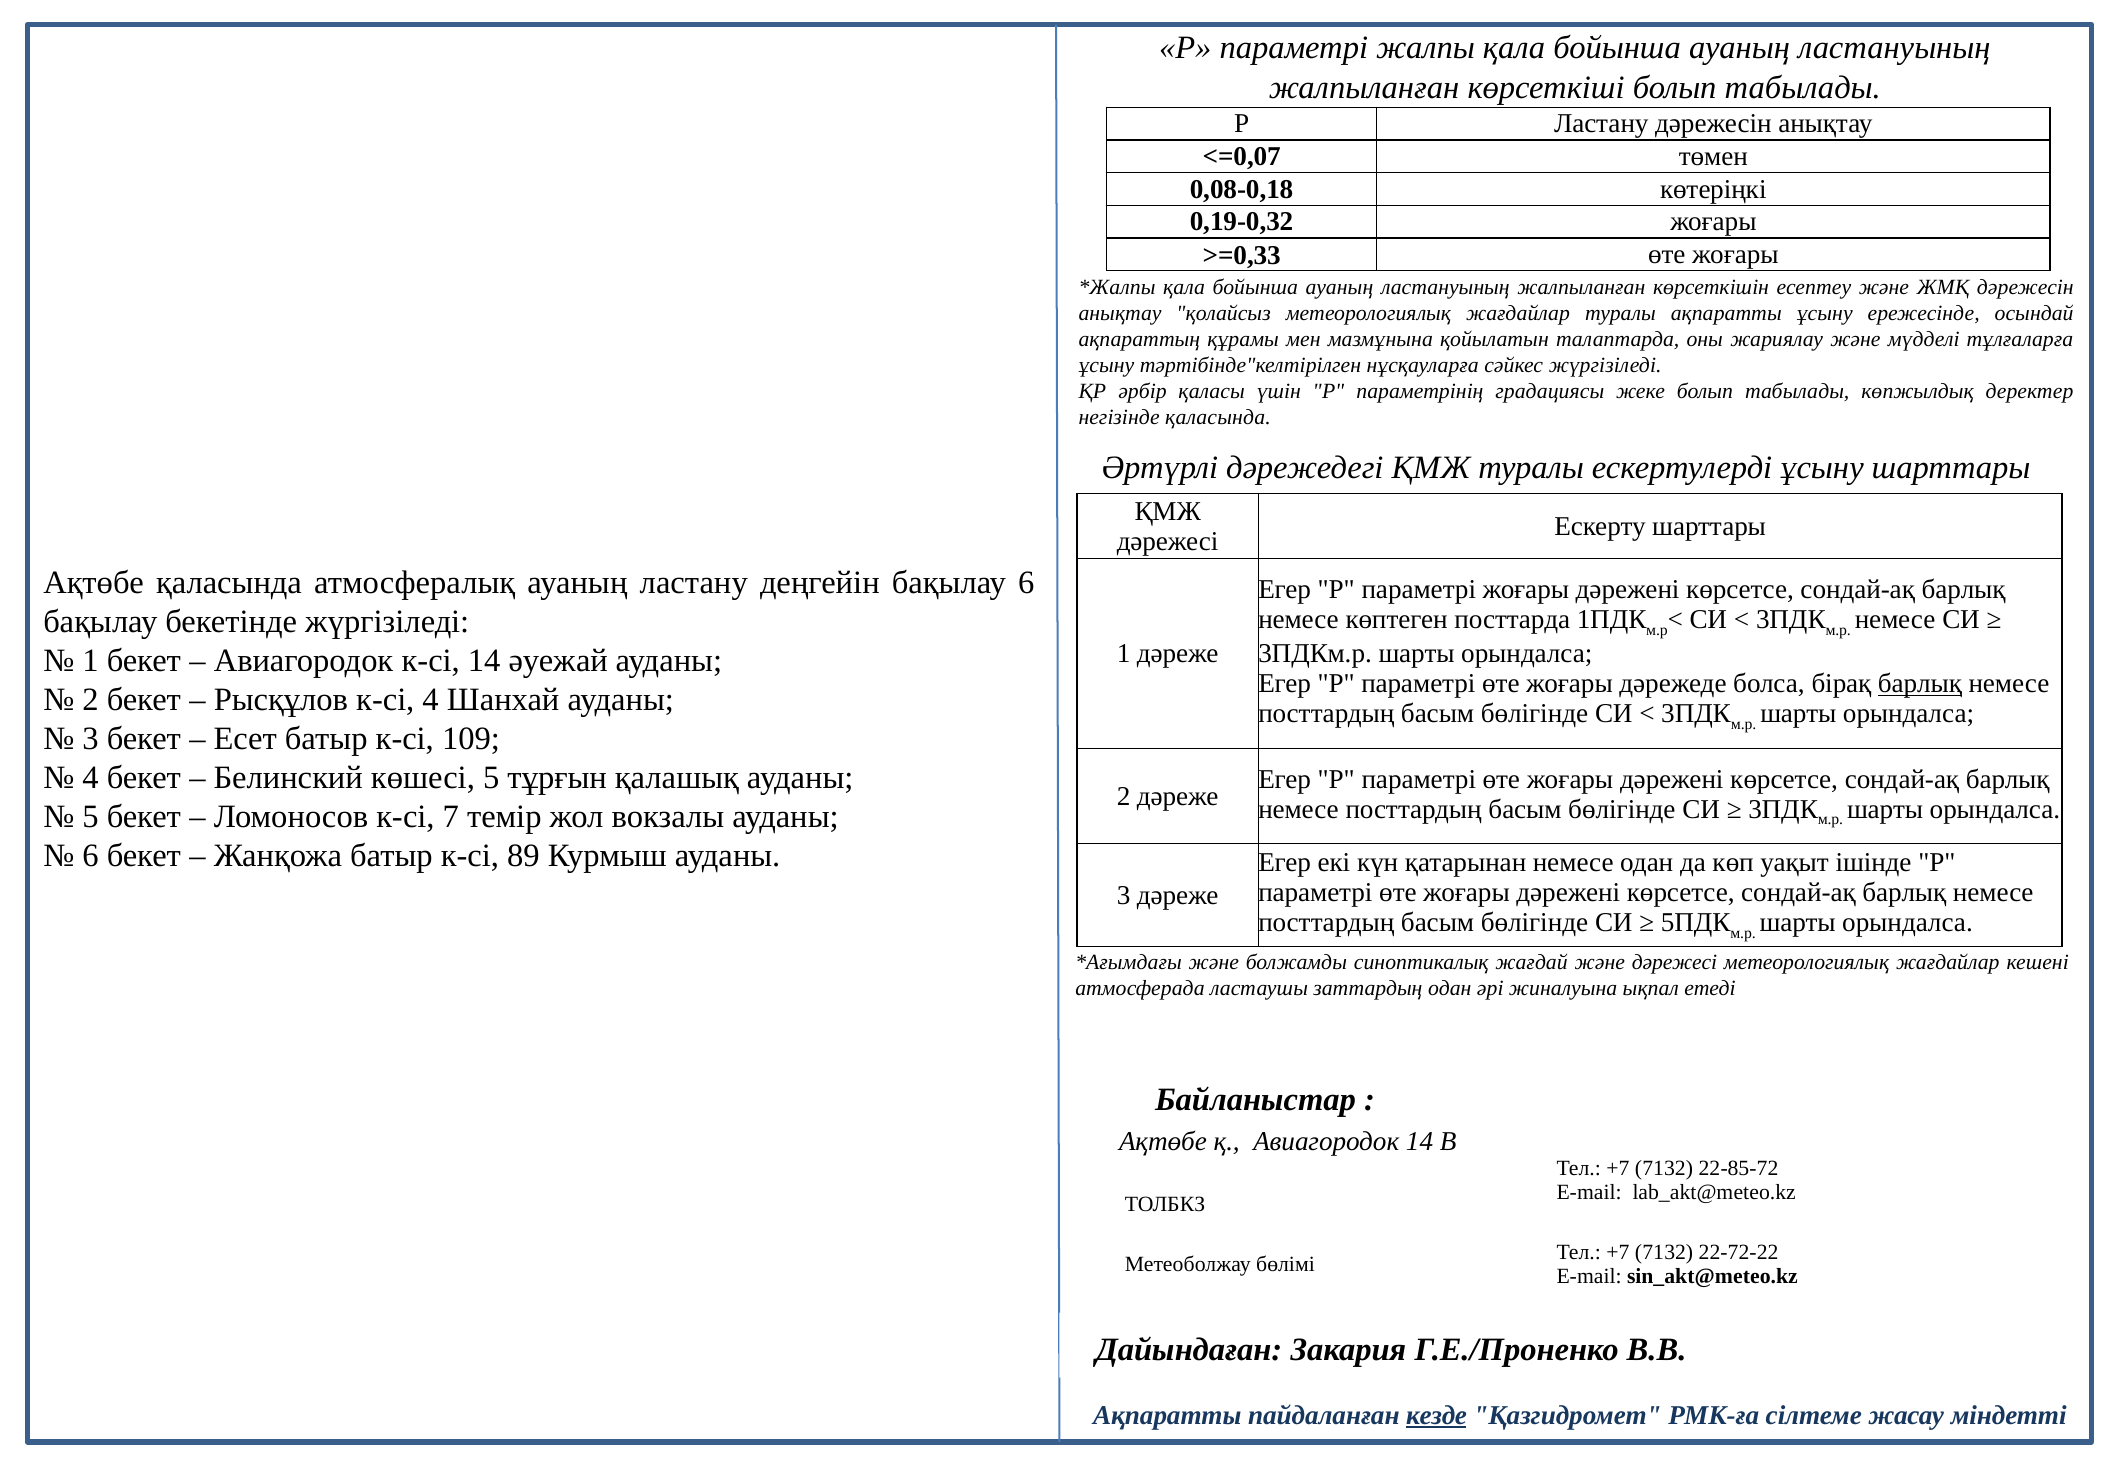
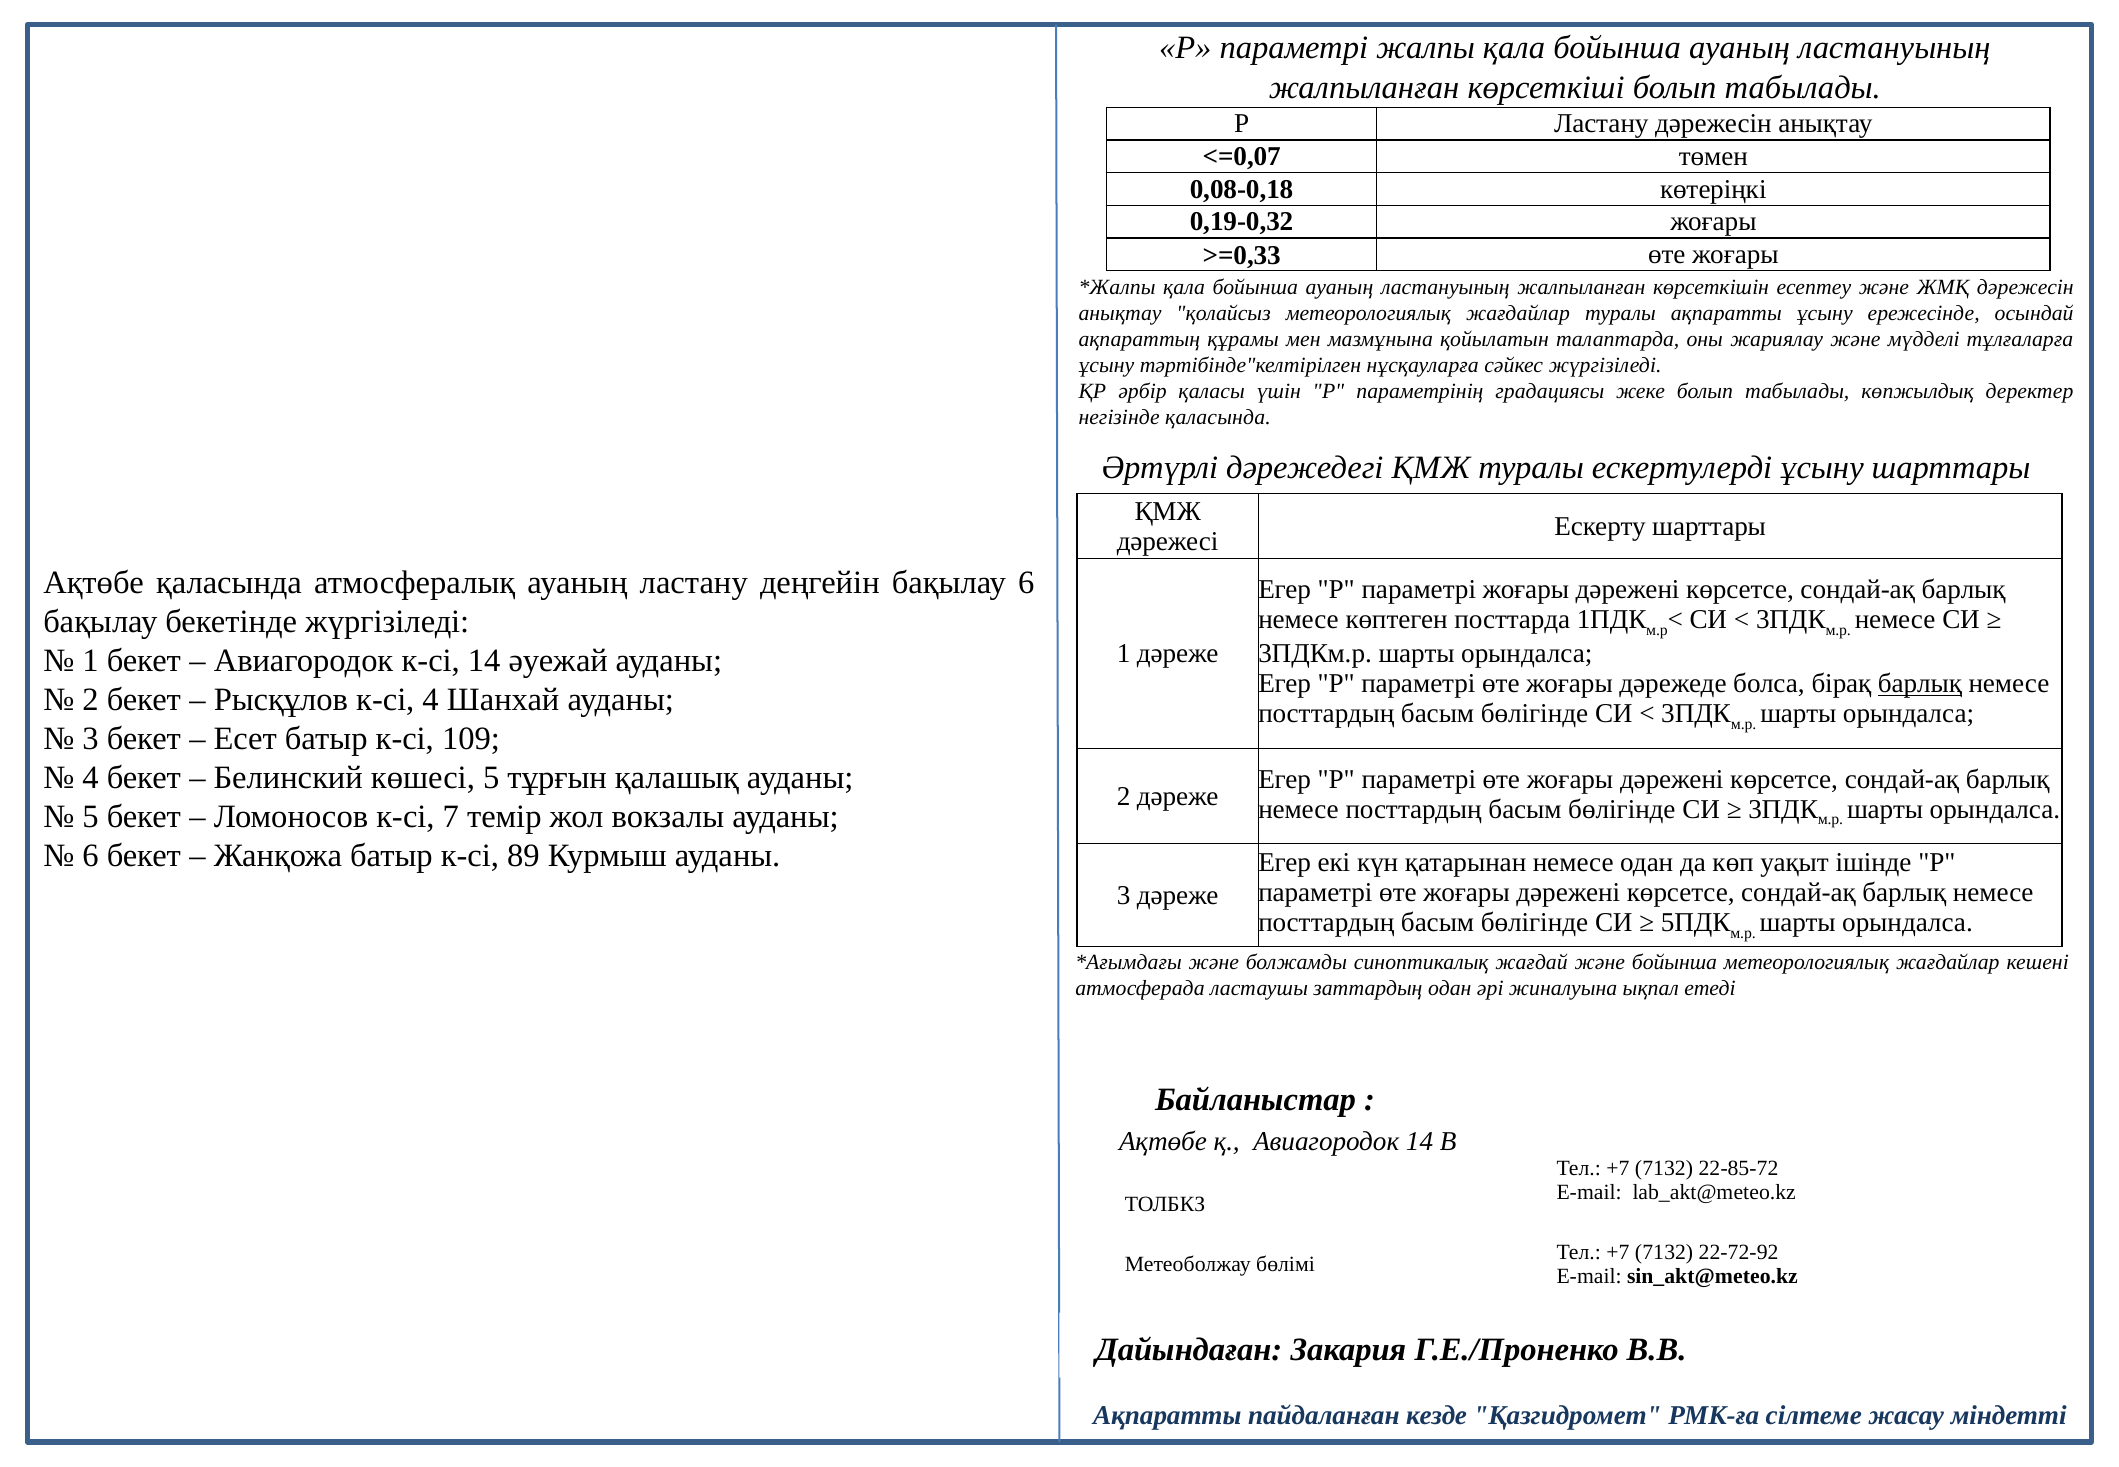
және дәрежесі: дәрежесі -> бойынша
22-72-22: 22-72-22 -> 22-72-92
кезде underline: present -> none
